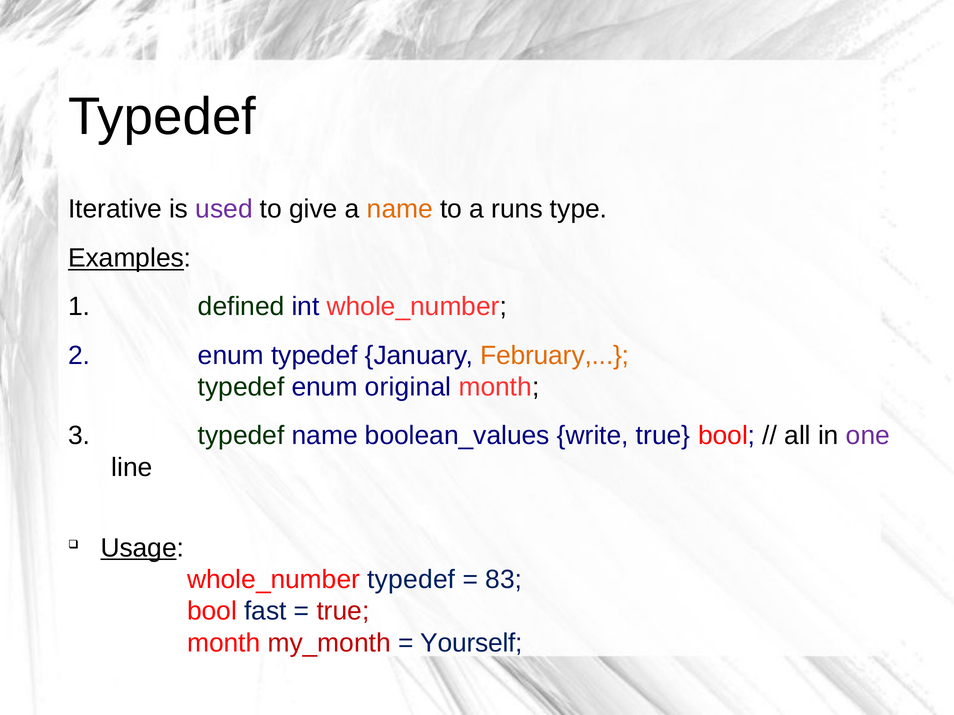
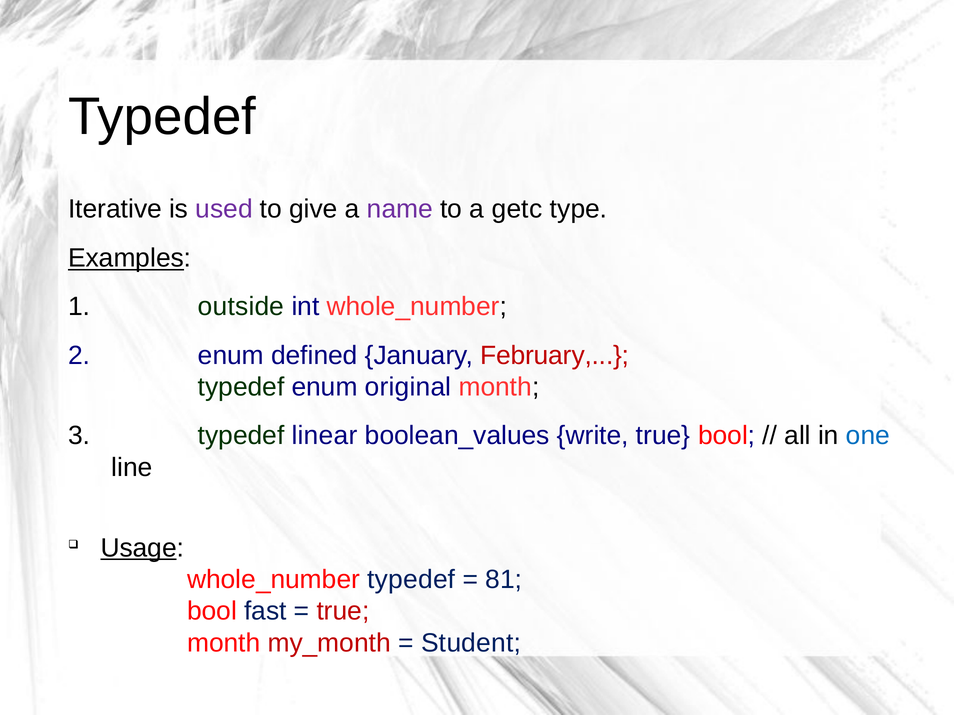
name at (400, 209) colour: orange -> purple
runs: runs -> getc
defined: defined -> outside
enum typedef: typedef -> defined
February colour: orange -> red
typedef name: name -> linear
one colour: purple -> blue
83: 83 -> 81
Yourself: Yourself -> Student
